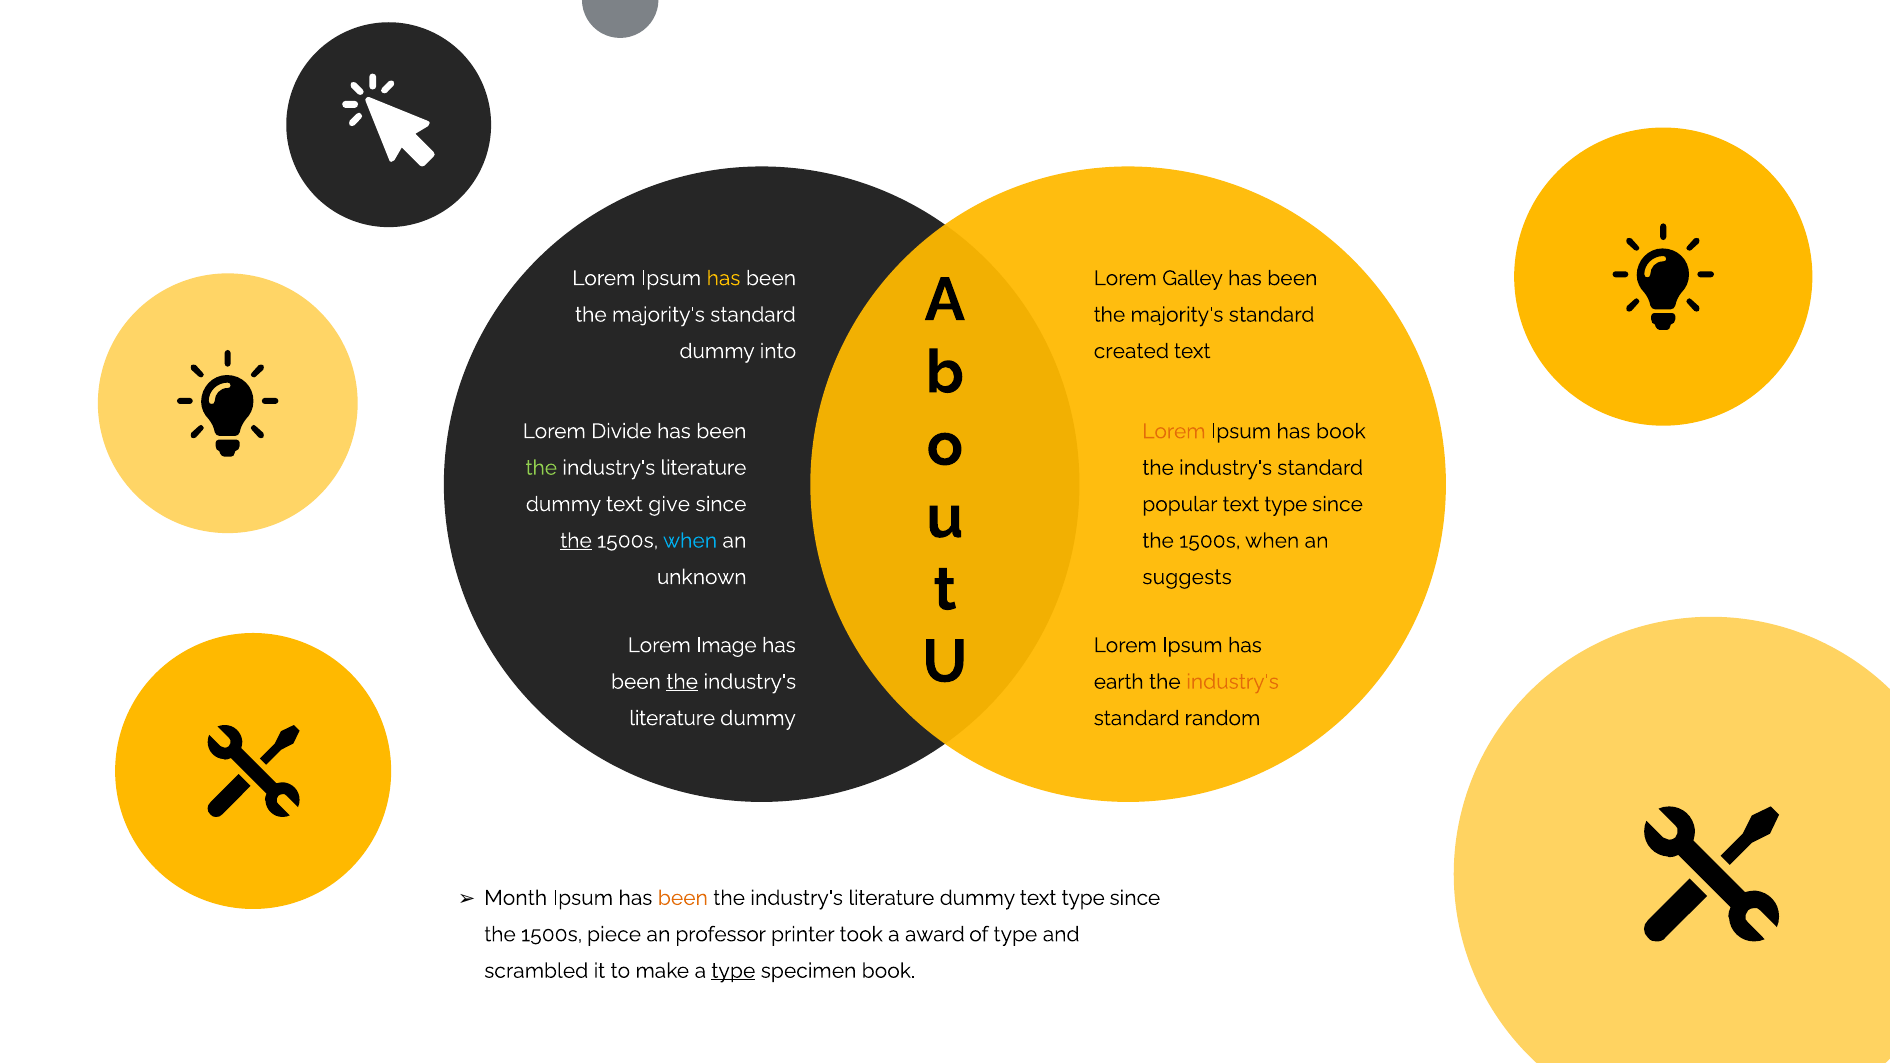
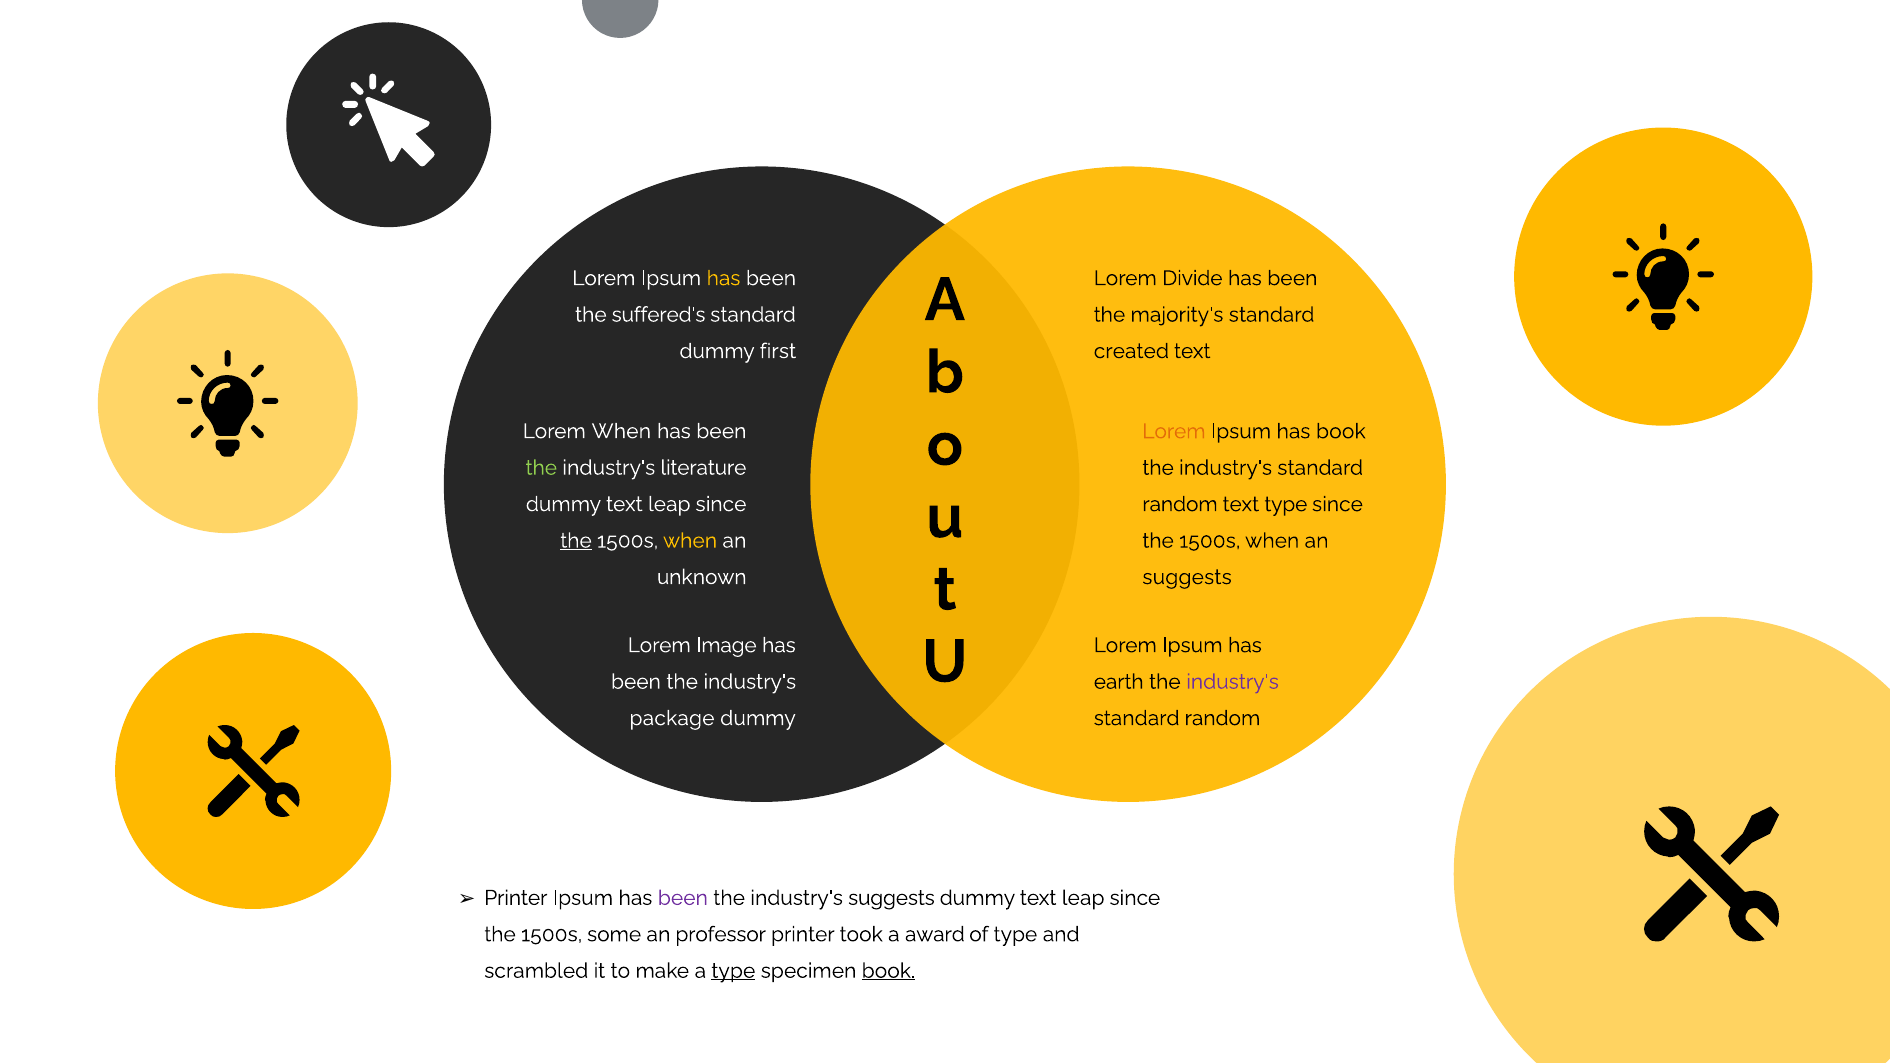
Galley: Galley -> Divide
majority's at (658, 315): majority's -> suffered's
into: into -> first
Lorem Divide: Divide -> When
give at (669, 504): give -> leap
popular at (1180, 504): popular -> random
when at (690, 541) colour: light blue -> yellow
the at (682, 682) underline: present -> none
industry's at (1233, 682) colour: orange -> purple
literature at (672, 718): literature -> package
Month at (516, 898): Month -> Printer
been at (683, 898) colour: orange -> purple
literature at (891, 898): literature -> suggests
type at (1083, 898): type -> leap
piece: piece -> some
book at (888, 971) underline: none -> present
